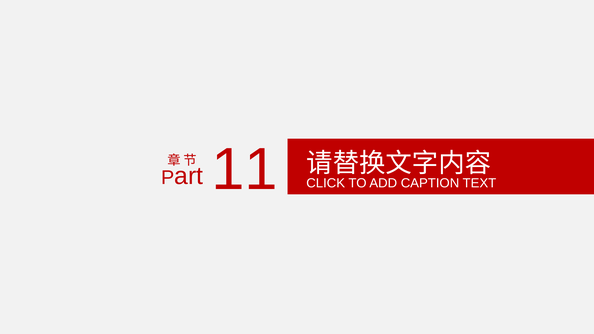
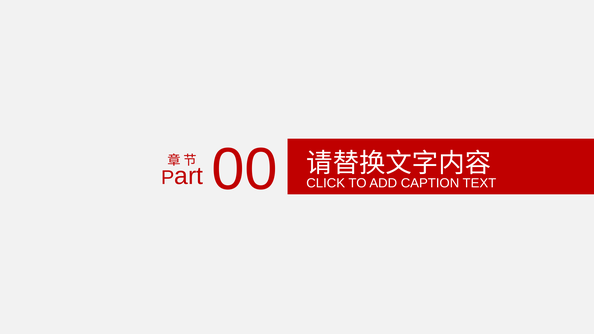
11: 11 -> 00
